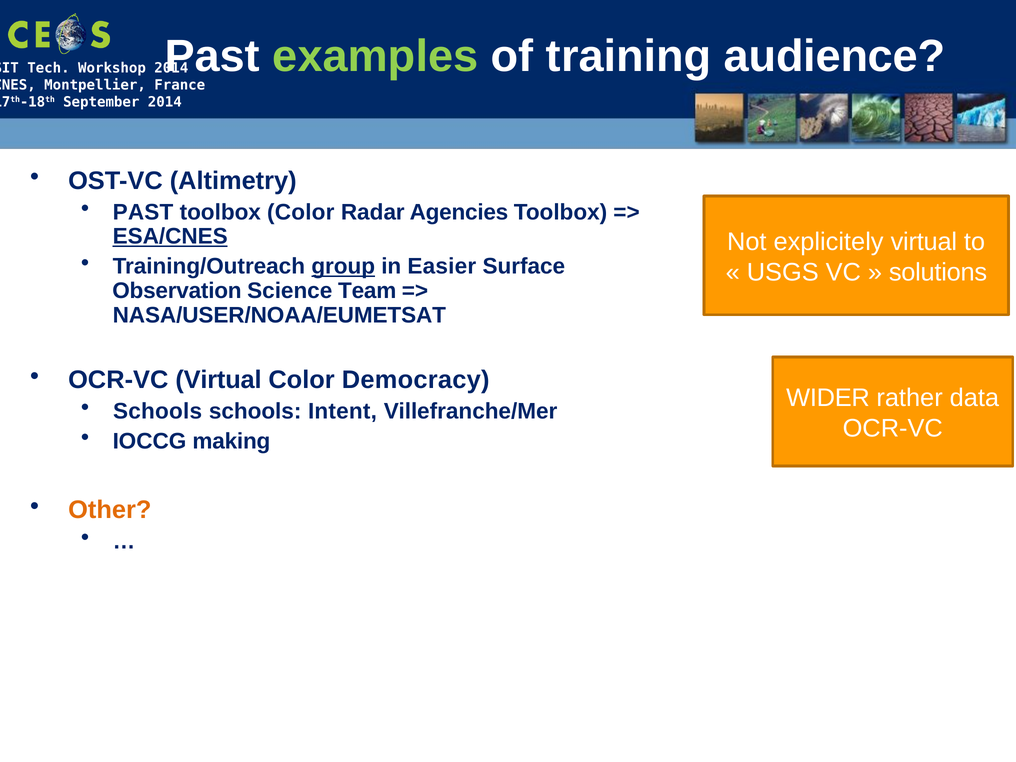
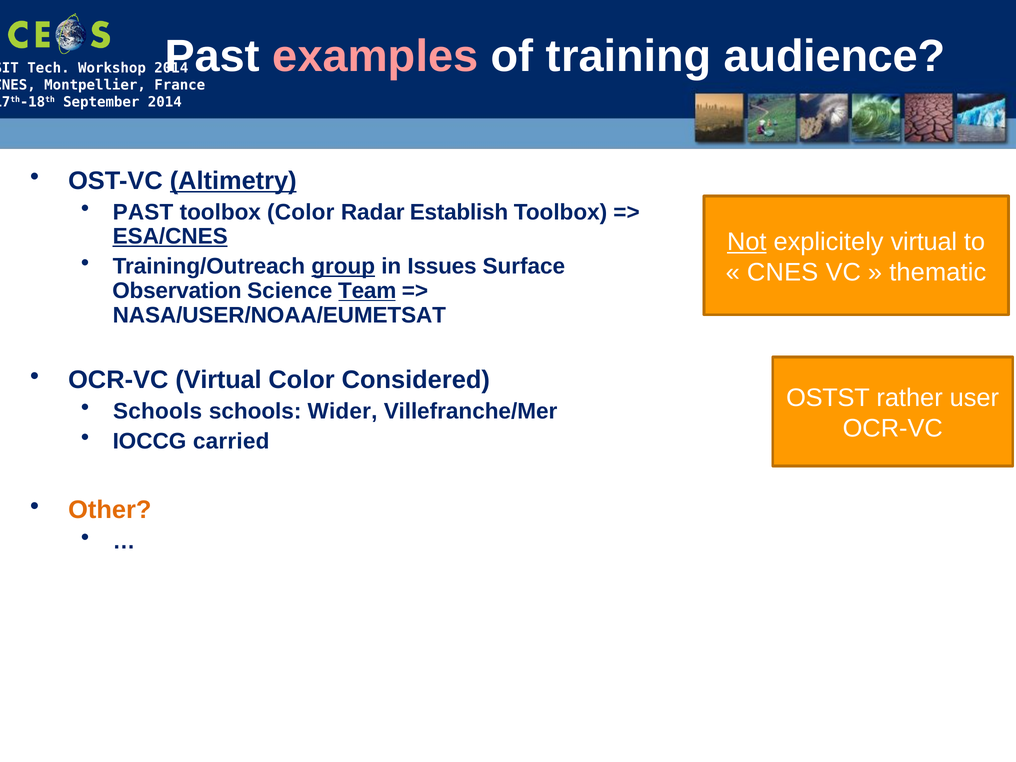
examples colour: light green -> pink
Altimetry underline: none -> present
Agencies: Agencies -> Establish
Not underline: none -> present
Easier: Easier -> Issues
USGS at (783, 272): USGS -> CNES
solutions: solutions -> thematic
Team underline: none -> present
Democracy: Democracy -> Considered
WIDER: WIDER -> OSTST
data: data -> user
Intent: Intent -> Wider
making: making -> carried
